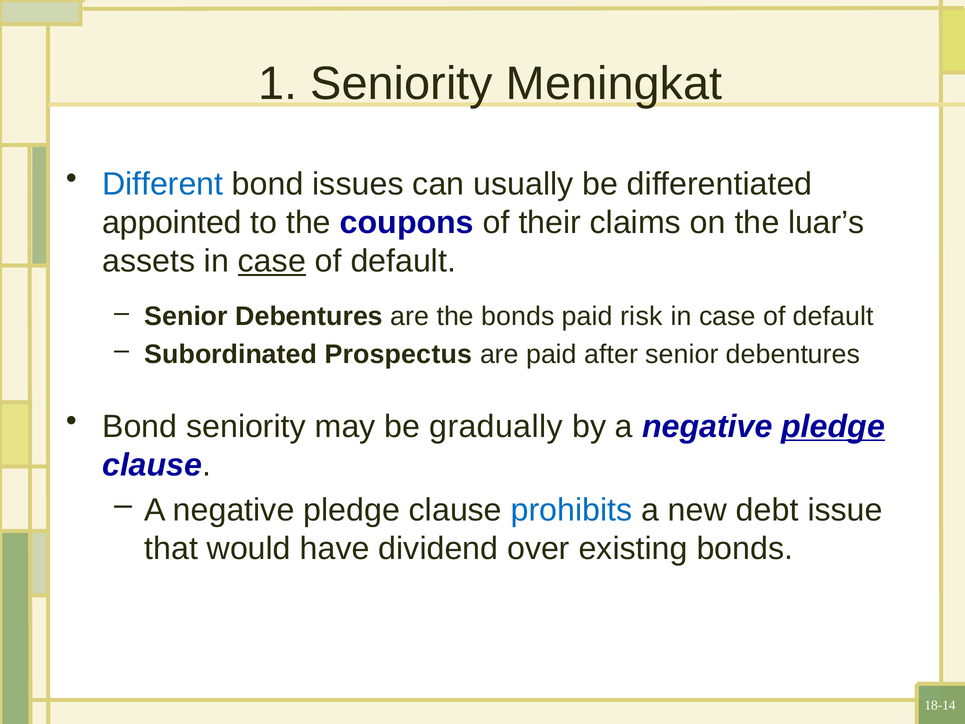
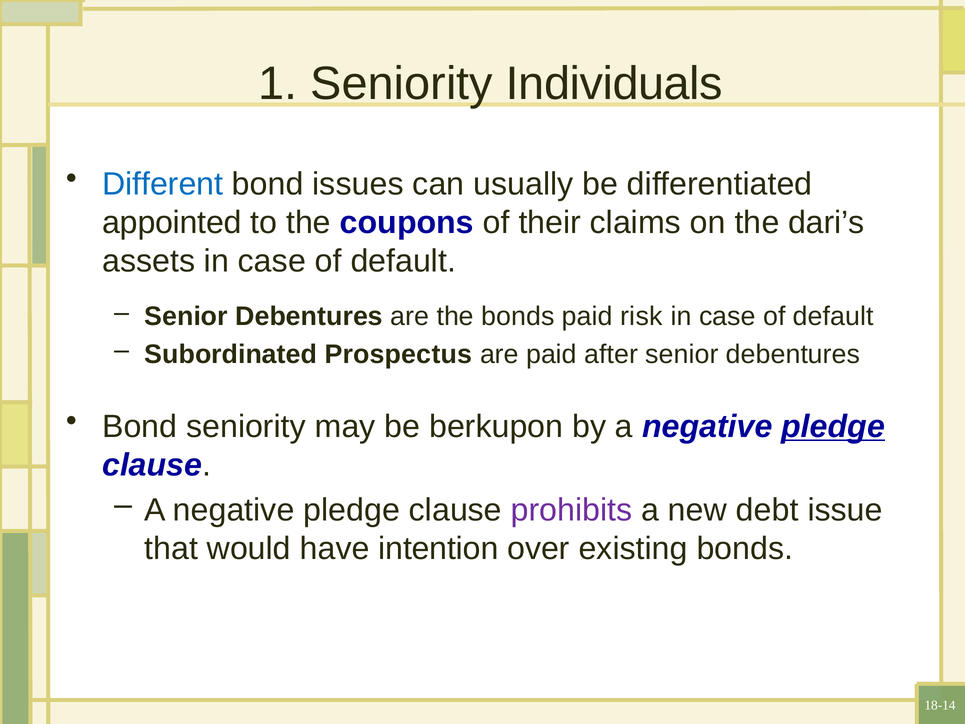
Meningkat: Meningkat -> Individuals
luar’s: luar’s -> dari’s
case at (272, 261) underline: present -> none
gradually: gradually -> berkupon
prohibits colour: blue -> purple
dividend: dividend -> intention
